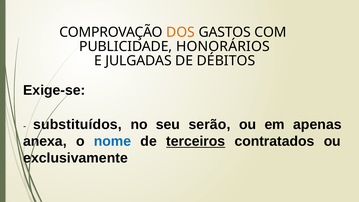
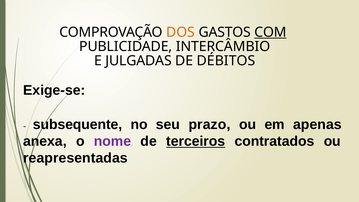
COM underline: none -> present
HONORÁRIOS: HONORÁRIOS -> INTERCÂMBIO
substituídos: substituídos -> subsequente
serão: serão -> prazo
nome colour: blue -> purple
exclusivamente: exclusivamente -> reapresentadas
